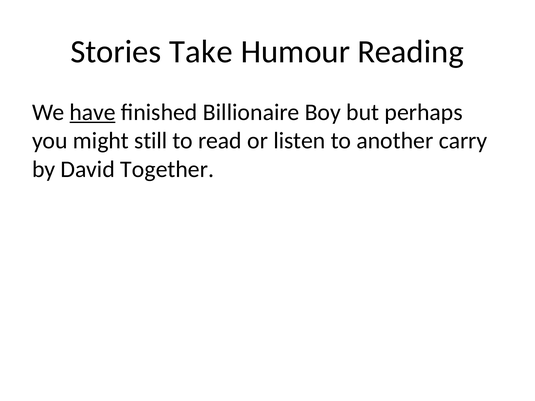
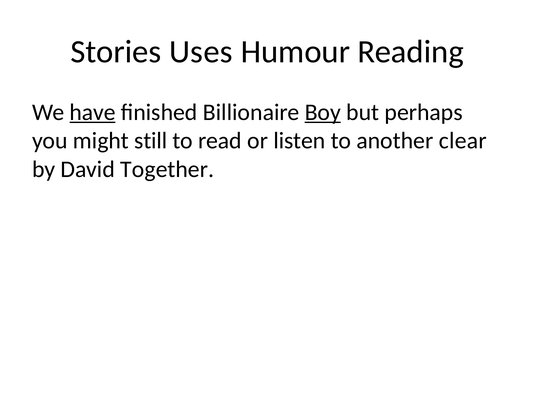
Take: Take -> Uses
Boy underline: none -> present
carry: carry -> clear
